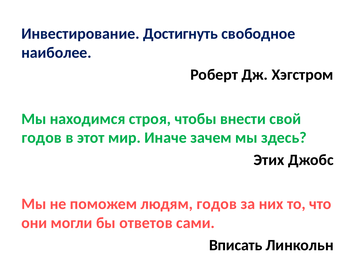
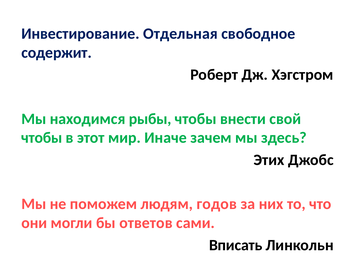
Достигнуть: Достигнуть -> Отдельная
наиболее: наиболее -> содержит
строя: строя -> рыбы
годов at (42, 138): годов -> чтобы
